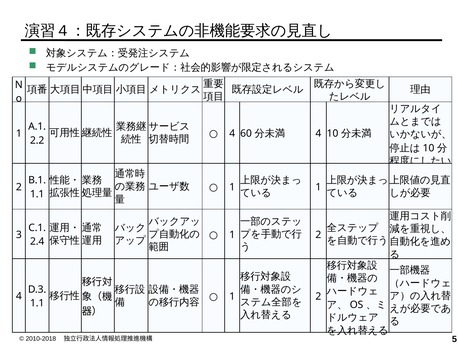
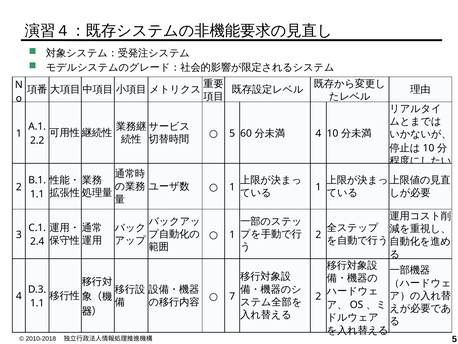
4 at (232, 133): 4 -> 5
1 at (232, 296): 1 -> 7
